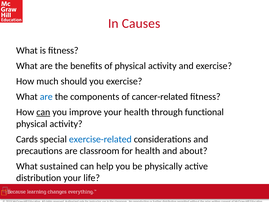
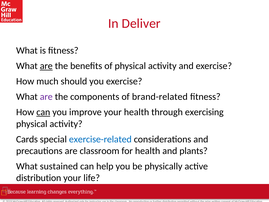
Causes: Causes -> Deliver
are at (46, 66) underline: none -> present
are at (46, 97) colour: blue -> purple
cancer-related: cancer-related -> brand-related
functional: functional -> exercising
about: about -> plants
